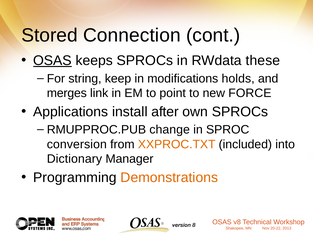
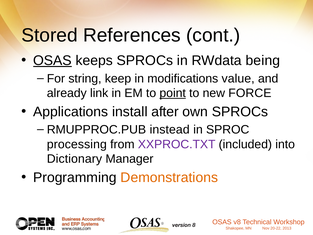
Connection: Connection -> References
these: these -> being
holds: holds -> value
merges: merges -> already
point underline: none -> present
change: change -> instead
conversion: conversion -> processing
XXPROC.TXT colour: orange -> purple
